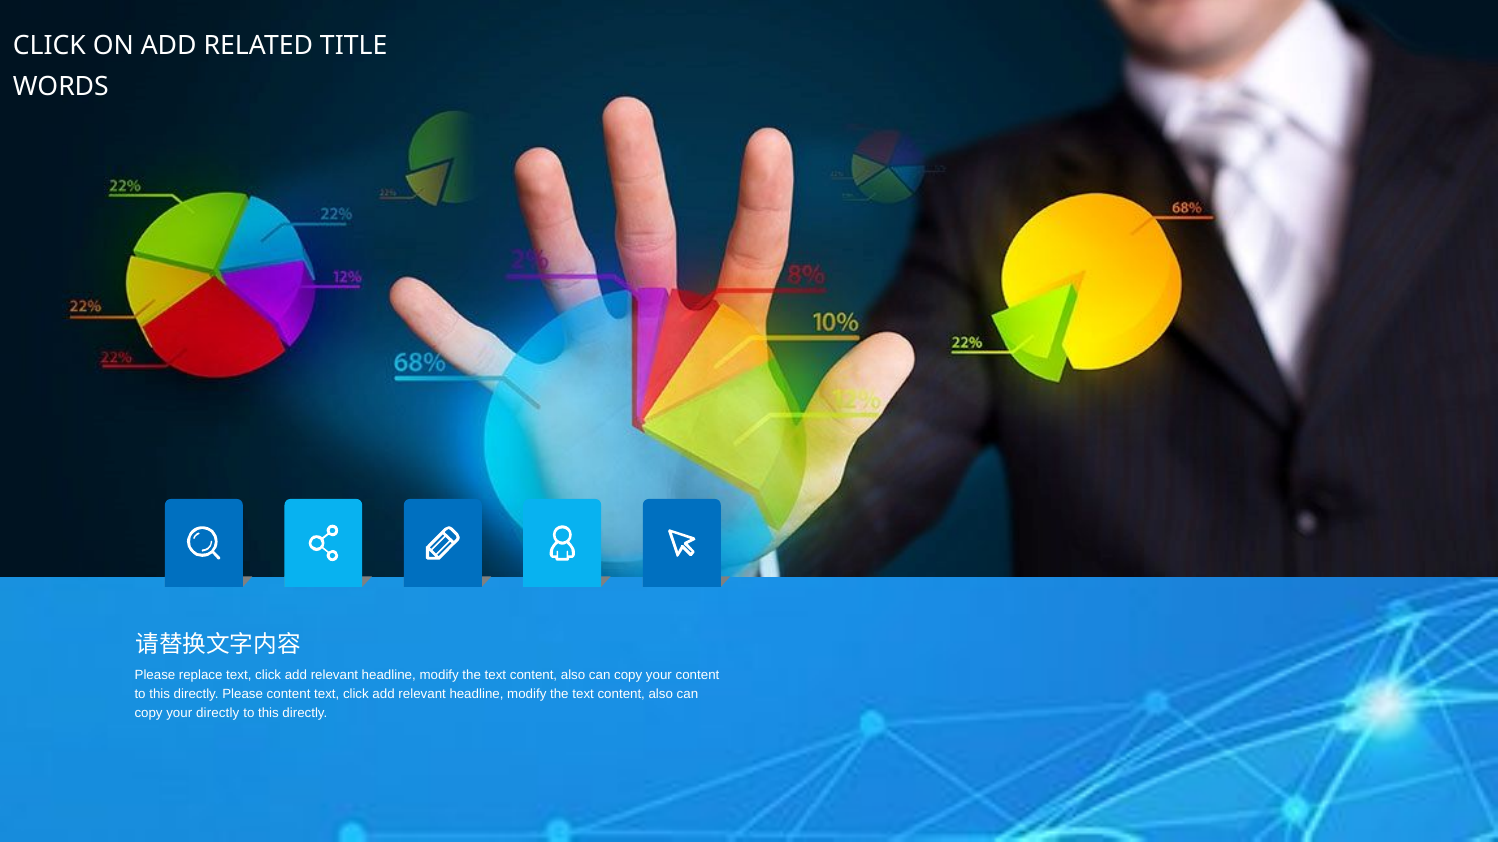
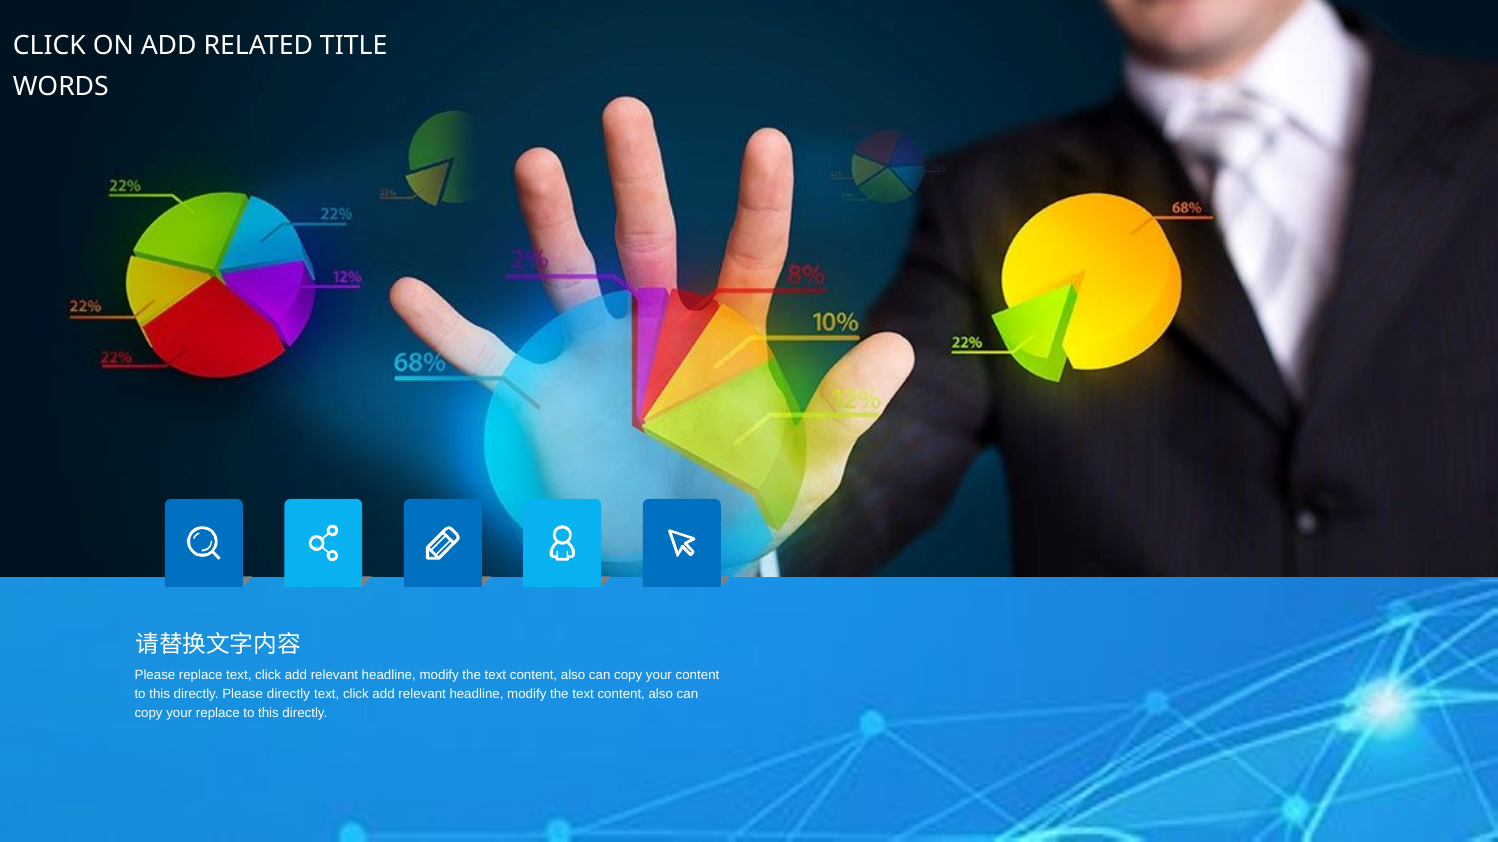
Please content: content -> directly
your directly: directly -> replace
